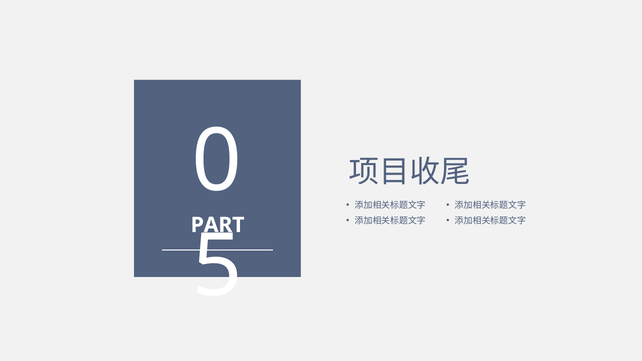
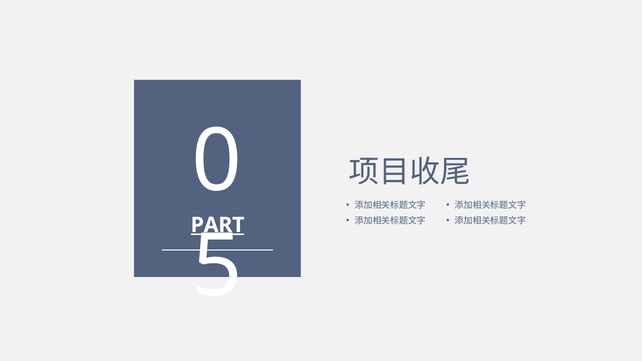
PART underline: none -> present
